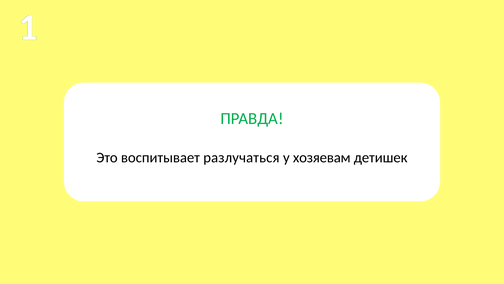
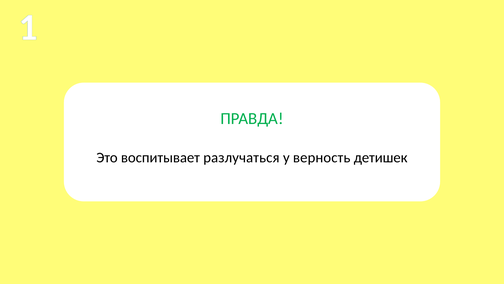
хозяевам: хозяевам -> верность
